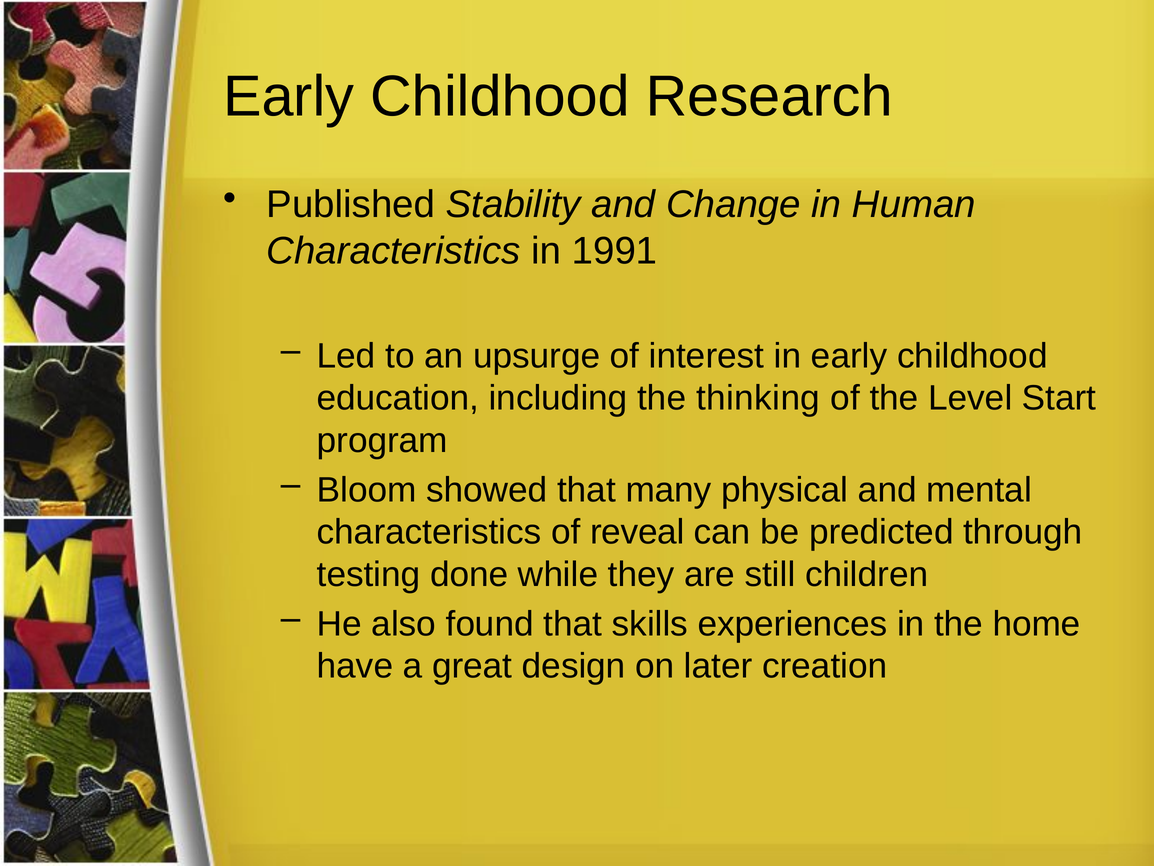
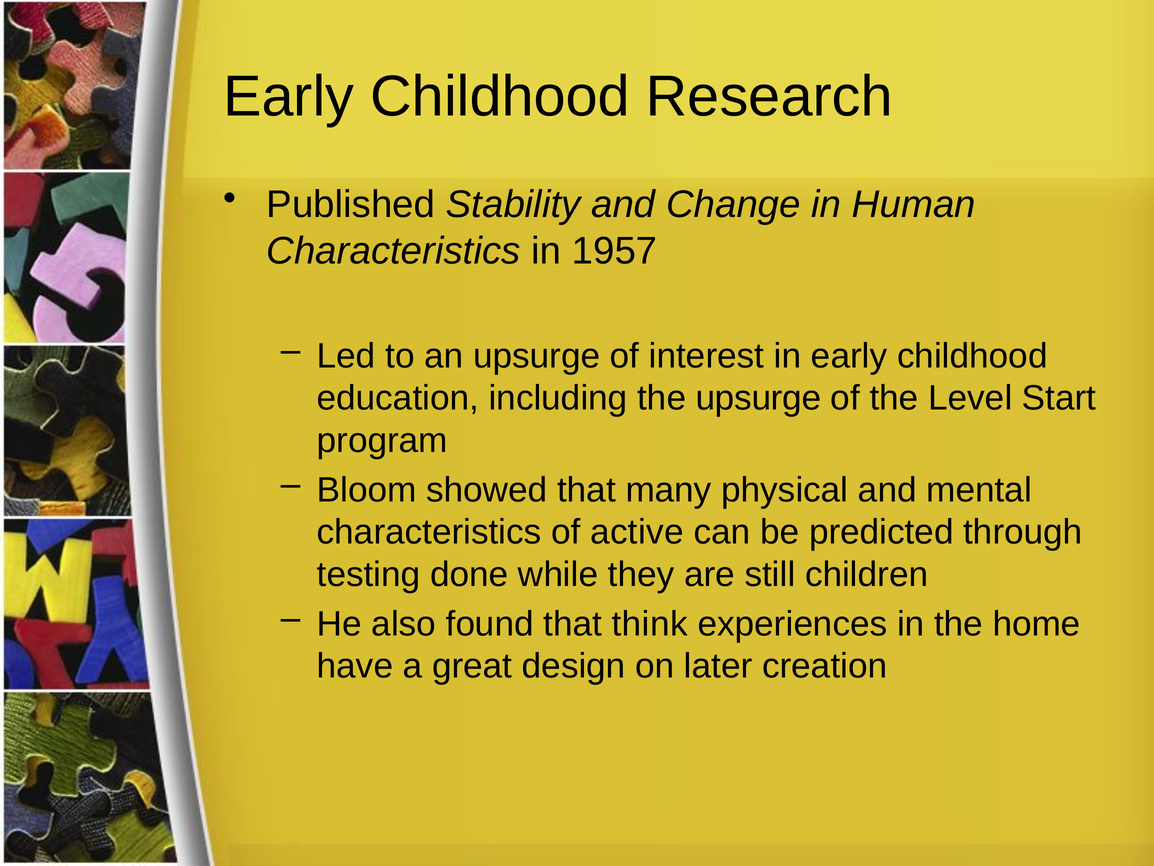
1991: 1991 -> 1957
the thinking: thinking -> upsurge
reveal: reveal -> active
skills: skills -> think
